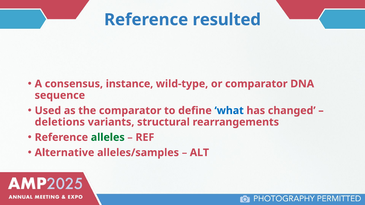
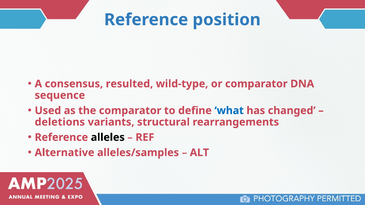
resulted: resulted -> position
instance: instance -> resulted
alleles colour: green -> black
